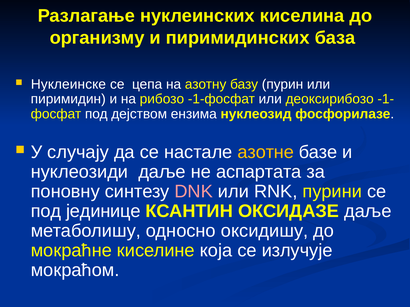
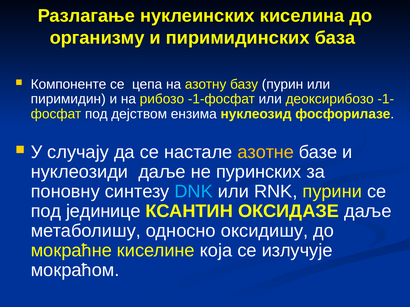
Нуклеинске: Нуклеинске -> Компоненте
аспартата: аспартата -> пуринских
DNK colour: pink -> light blue
